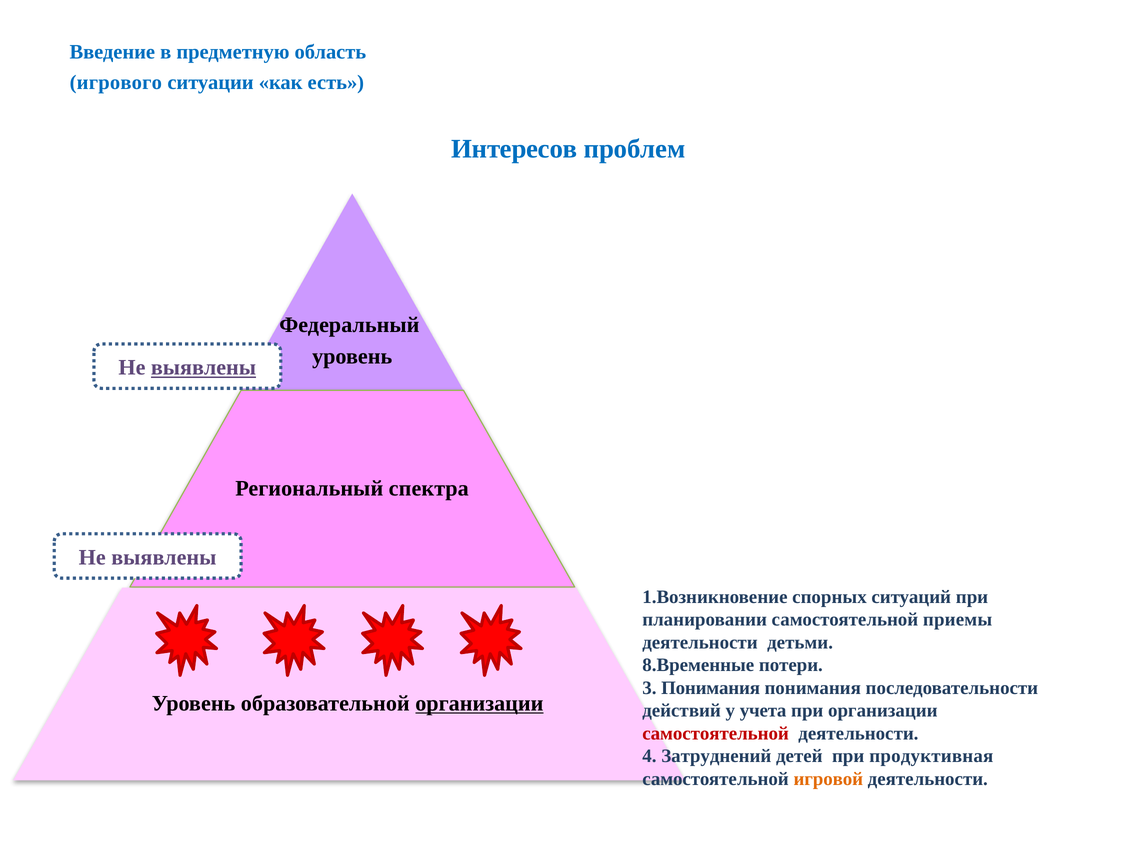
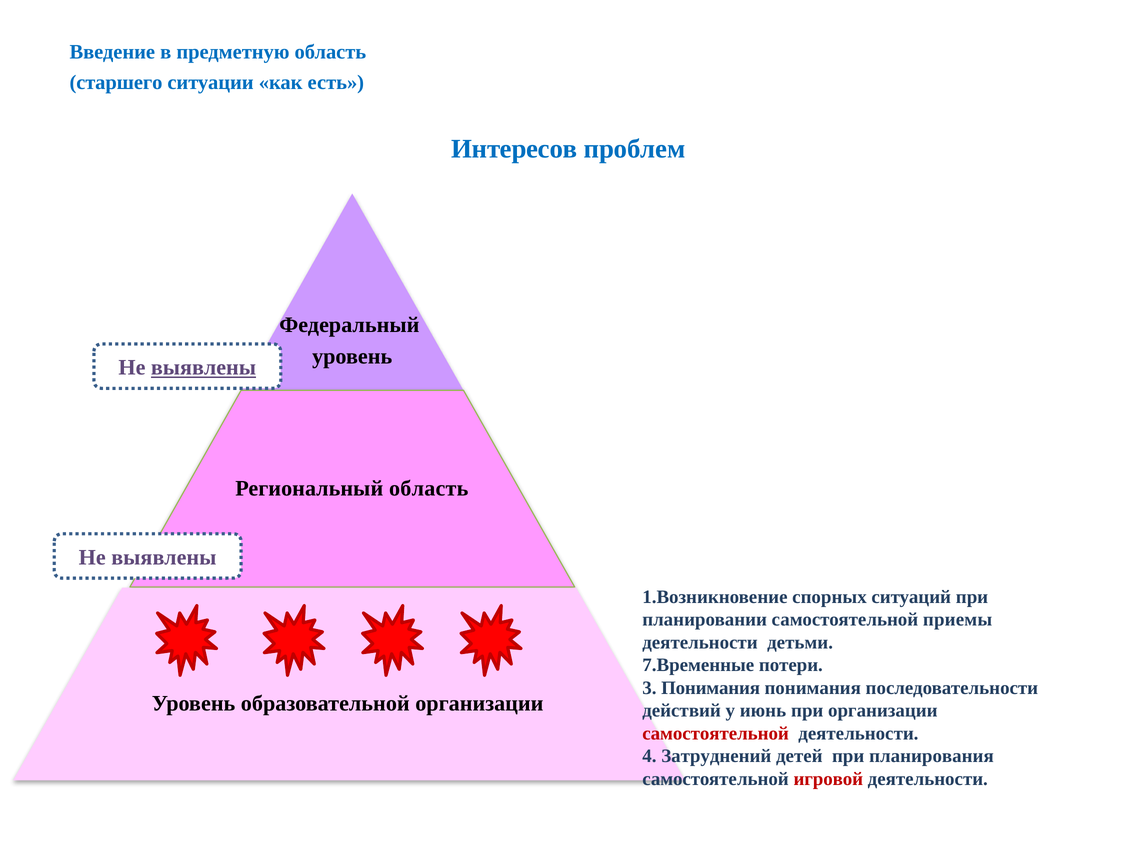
игрового: игрового -> старшего
Региональный спектра: спектра -> область
8.Временные: 8.Временные -> 7.Временные
организации at (479, 703) underline: present -> none
учета: учета -> июнь
продуктивная: продуктивная -> планирования
игровой colour: orange -> red
